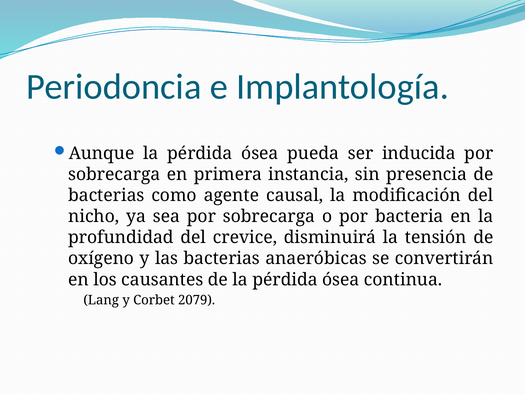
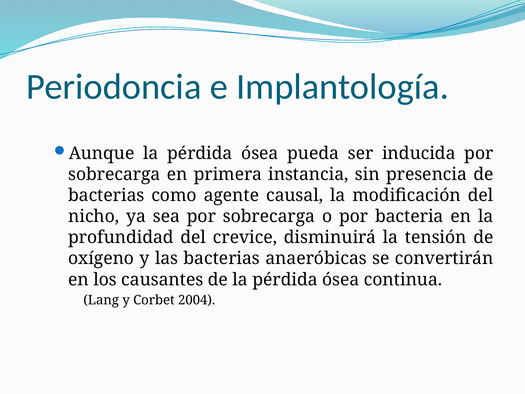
2079: 2079 -> 2004
